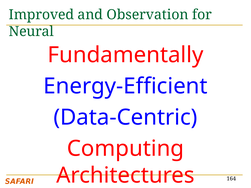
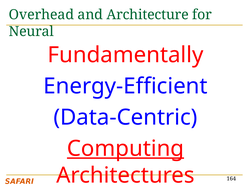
Improved: Improved -> Overhead
Observation: Observation -> Architecture
Computing underline: none -> present
